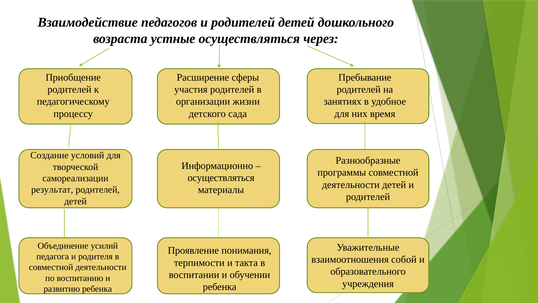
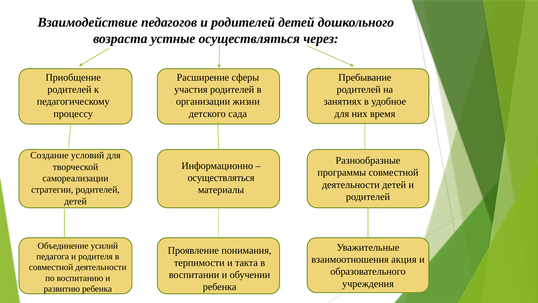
результат: результат -> стратегии
собой: собой -> акция
